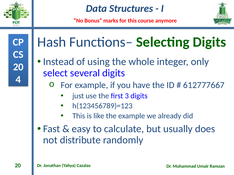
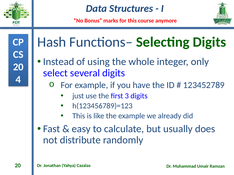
612777667: 612777667 -> 123452789
